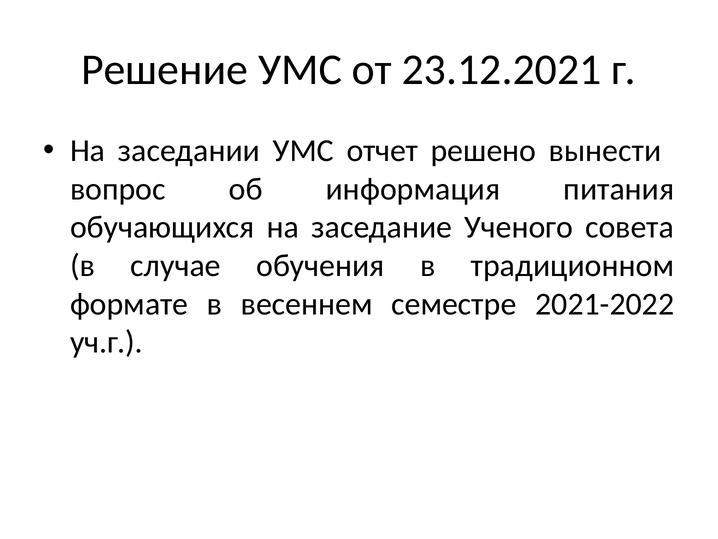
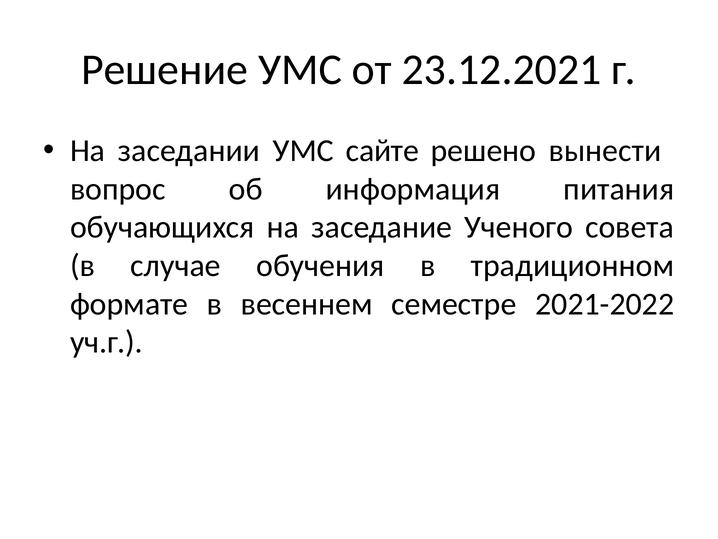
отчет: отчет -> сайте
